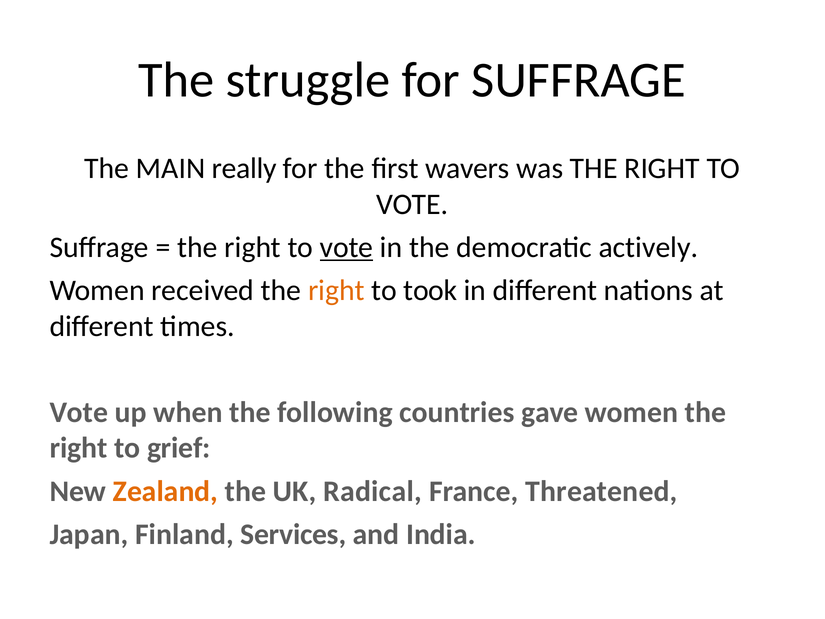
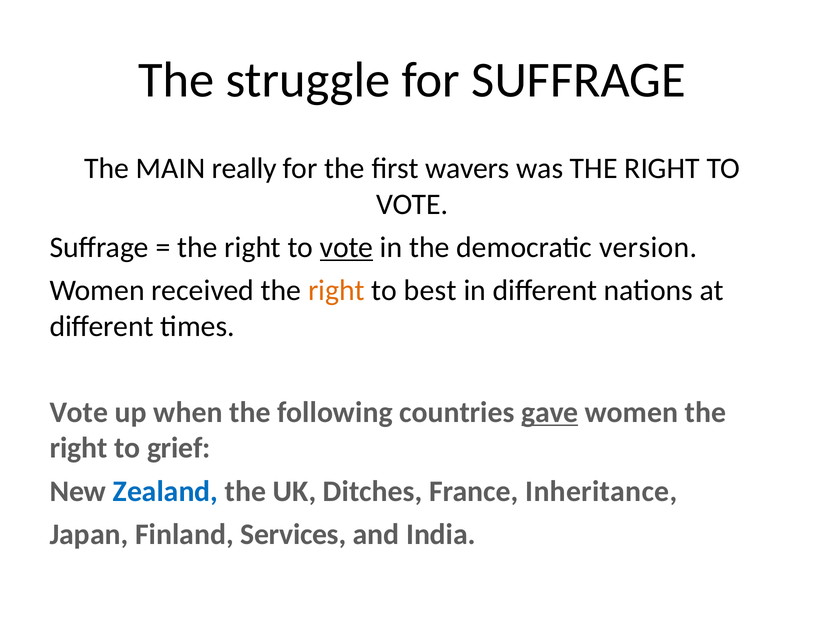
actively: actively -> version
took: took -> best
gave underline: none -> present
Zealand colour: orange -> blue
Radical: Radical -> Ditches
Threatened: Threatened -> Inheritance
